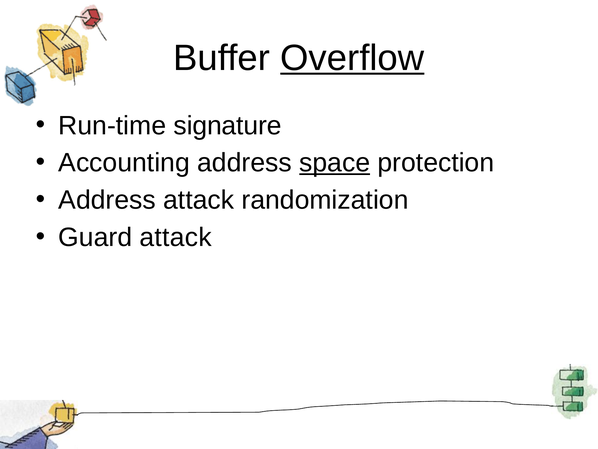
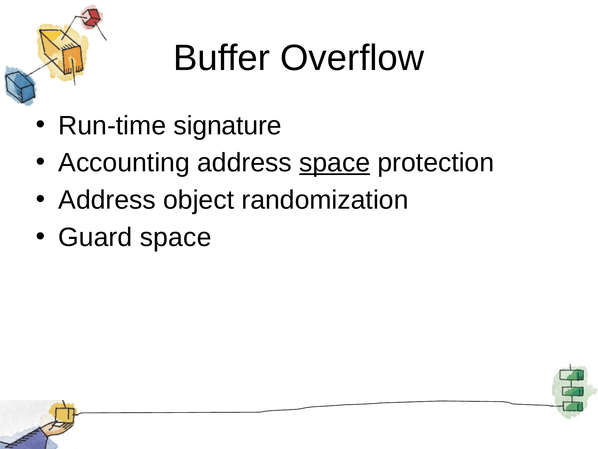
Overflow underline: present -> none
Address attack: attack -> object
Guard attack: attack -> space
